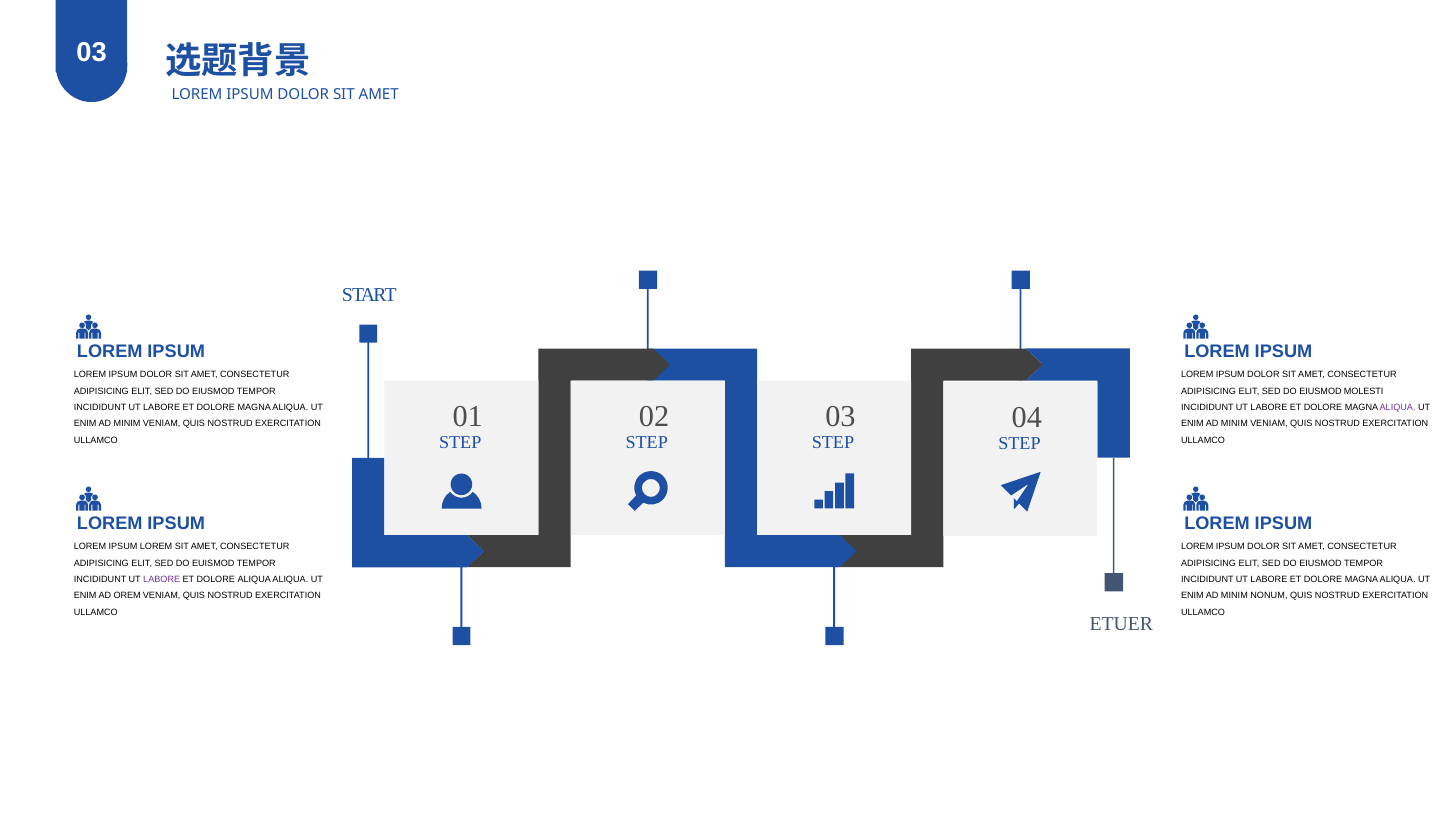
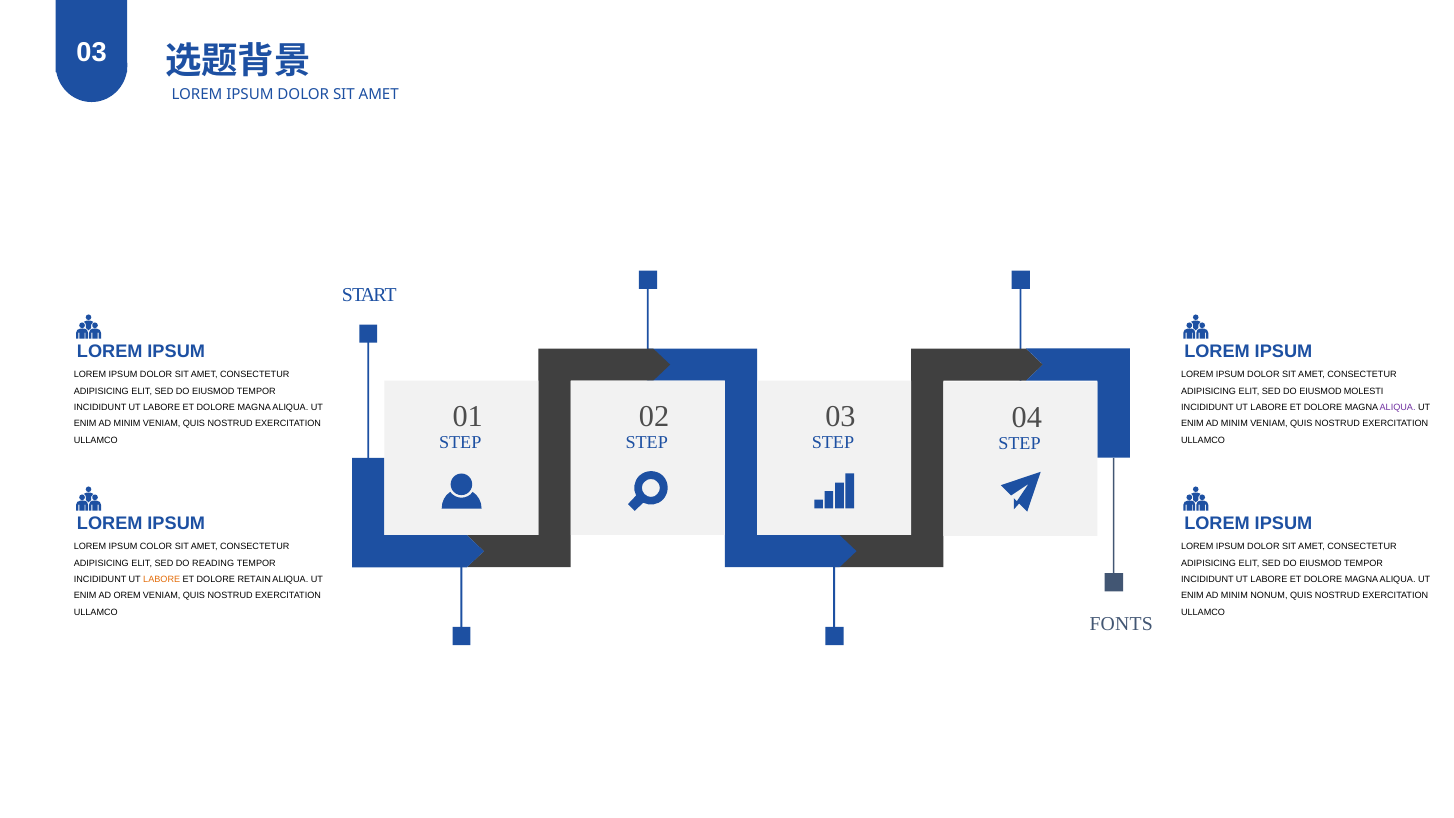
LOREM at (156, 547): LOREM -> COLOR
EUISMOD: EUISMOD -> READING
LABORE at (162, 579) colour: purple -> orange
DOLORE ALIQUA: ALIQUA -> RETAIN
ETUER: ETUER -> FONTS
